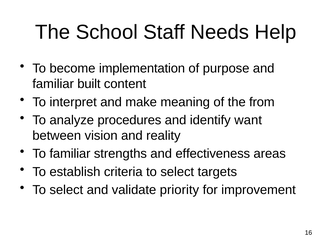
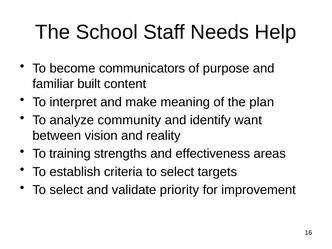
implementation: implementation -> communicators
from: from -> plan
procedures: procedures -> community
To familiar: familiar -> training
